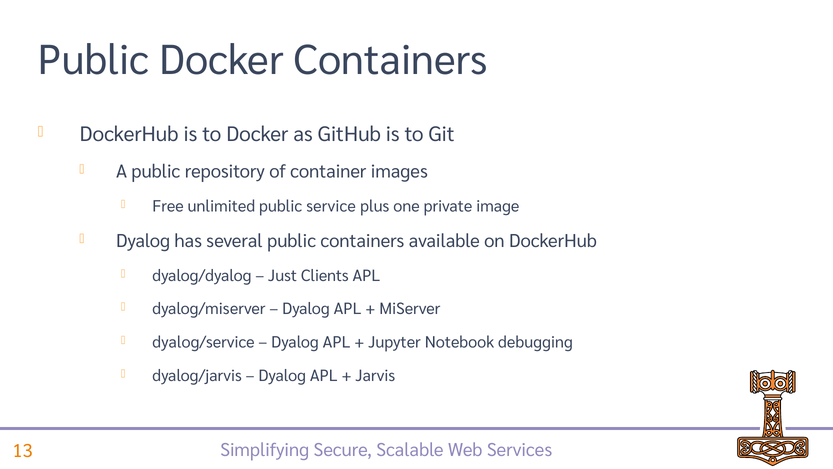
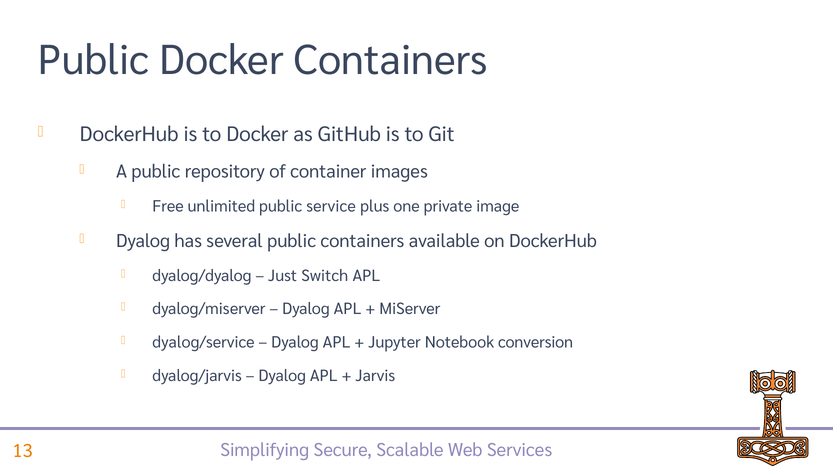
Clients: Clients -> Switch
debugging: debugging -> conversion
